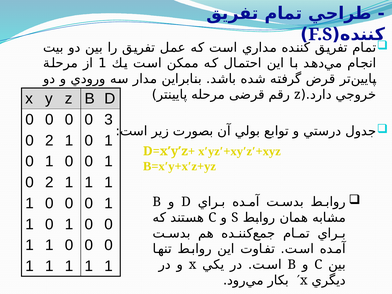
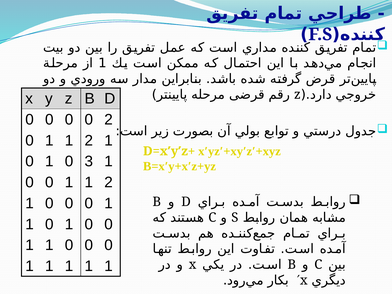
0 3: 3 -> 2
2 at (49, 141): 2 -> 1
0 at (89, 141): 0 -> 2
0 at (89, 161): 0 -> 3
2 at (49, 182): 2 -> 0
1 at (109, 182): 1 -> 2
